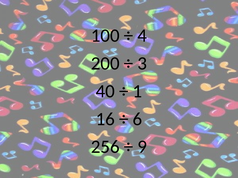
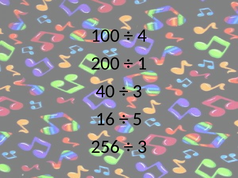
3: 3 -> 1
1 at (137, 91): 1 -> 3
6: 6 -> 5
9 at (142, 147): 9 -> 3
